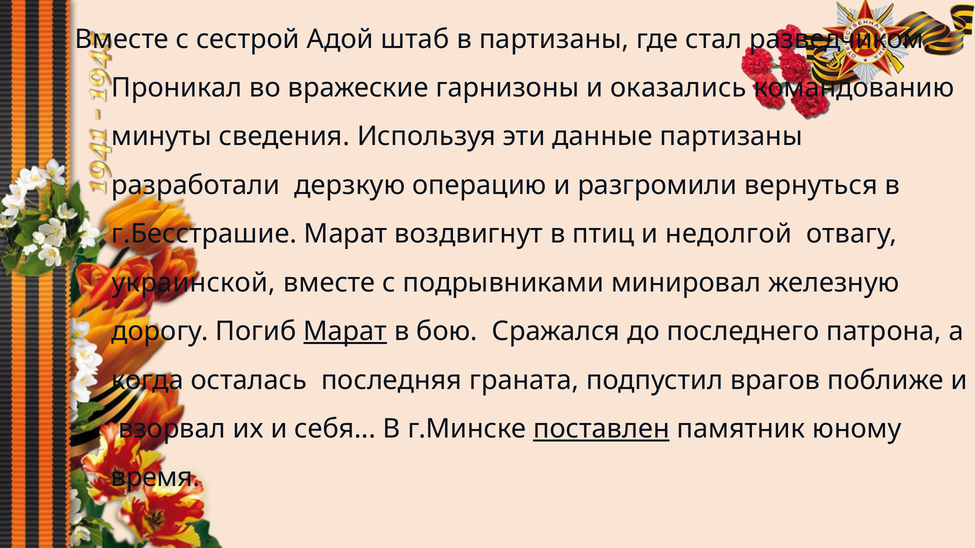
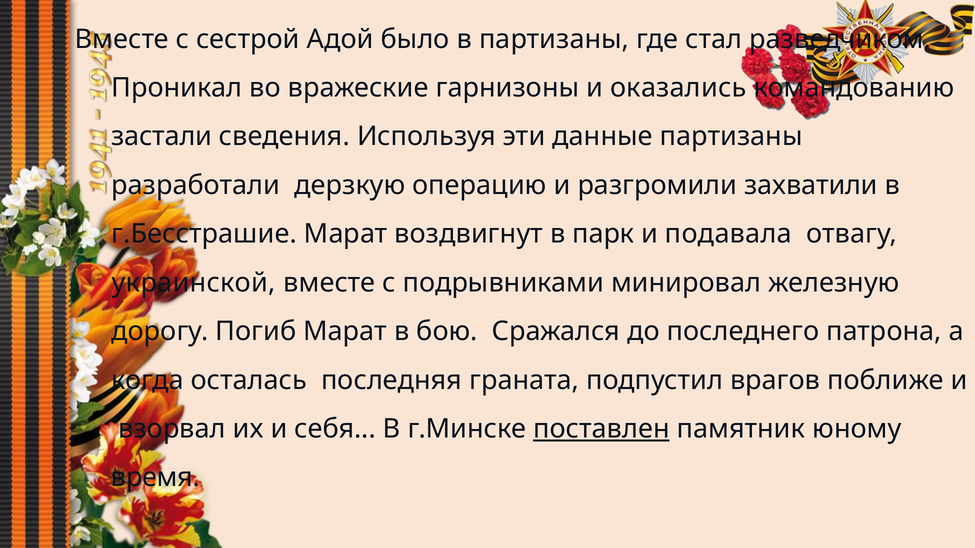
штаб: штаб -> было
минуты: минуты -> застали
вернуться: вернуться -> захватили
птиц: птиц -> парк
недолгой: недолгой -> подавала
Марат at (345, 332) underline: present -> none
